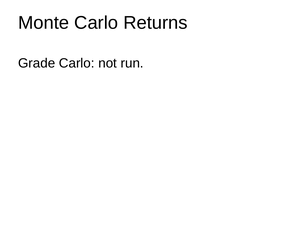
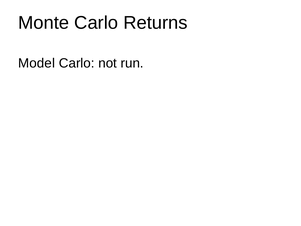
Grade: Grade -> Model
